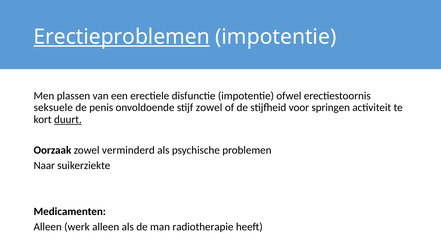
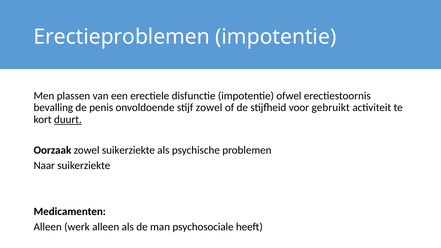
Erectieproblemen underline: present -> none
seksuele: seksuele -> bevalling
springen: springen -> gebruikt
zowel verminderd: verminderd -> suikerziekte
radiotherapie: radiotherapie -> psychosociale
